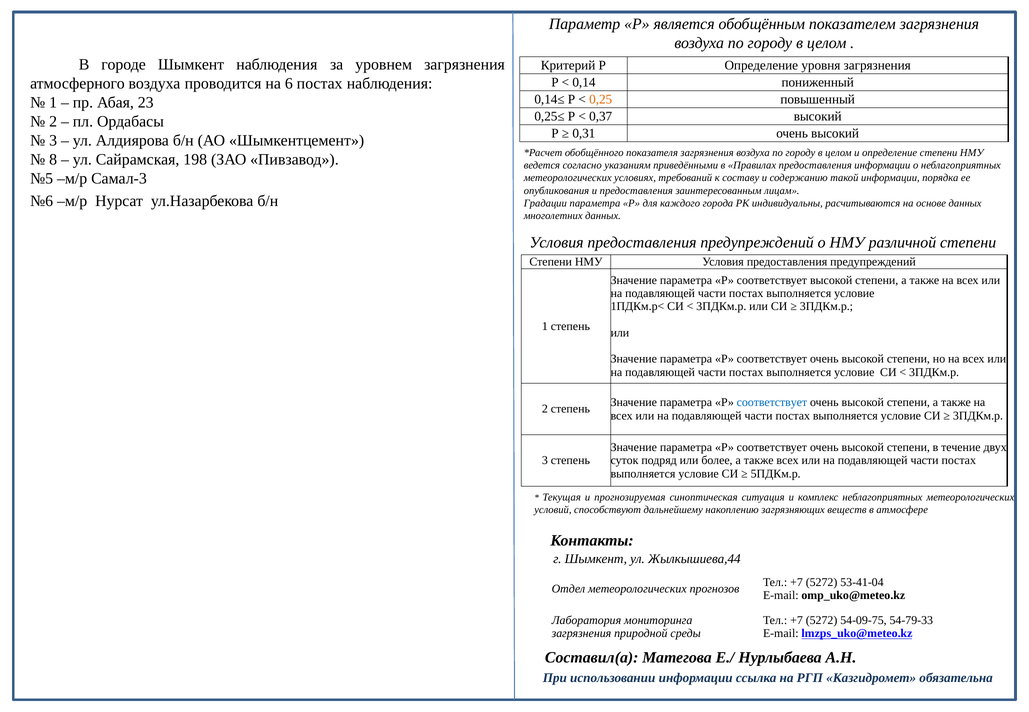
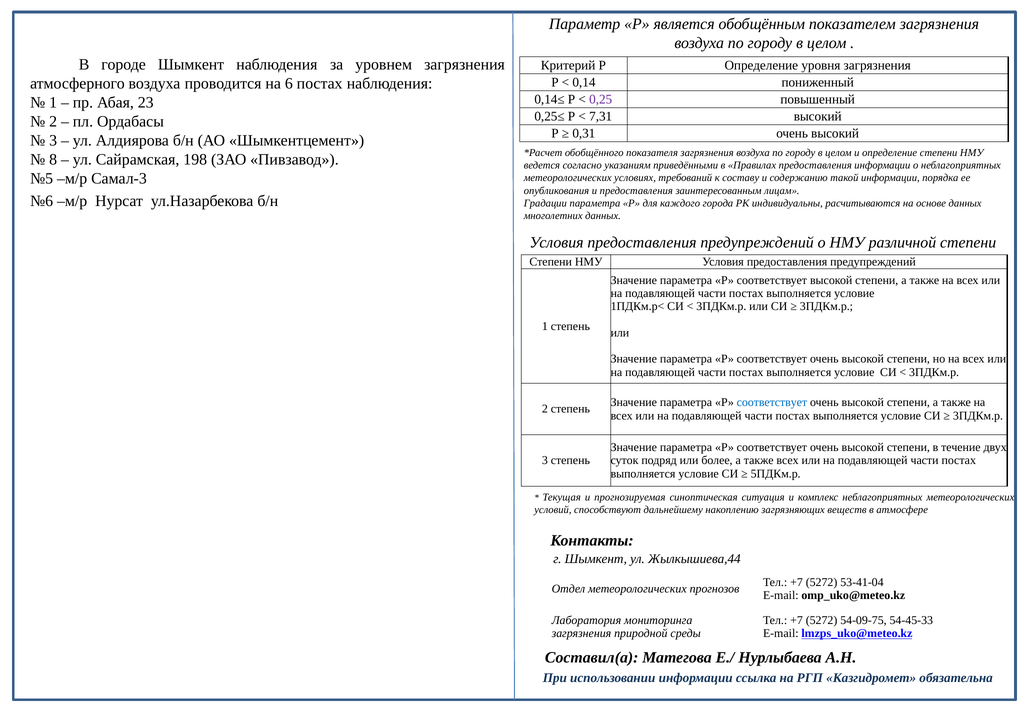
0,25 colour: orange -> purple
0,37: 0,37 -> 7,31
54-79-33: 54-79-33 -> 54-45-33
